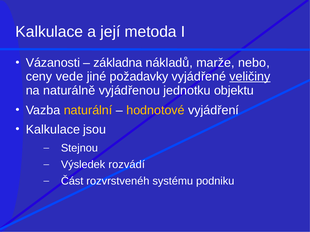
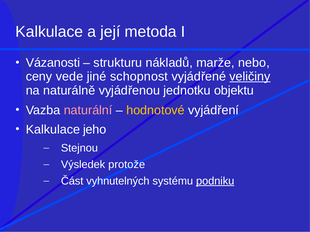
základna: základna -> strukturu
požadavky: požadavky -> schopnost
naturální colour: yellow -> pink
jsou: jsou -> jeho
rozvádí: rozvádí -> protože
rozvrstvenéh: rozvrstvenéh -> vyhnutelných
podniku underline: none -> present
